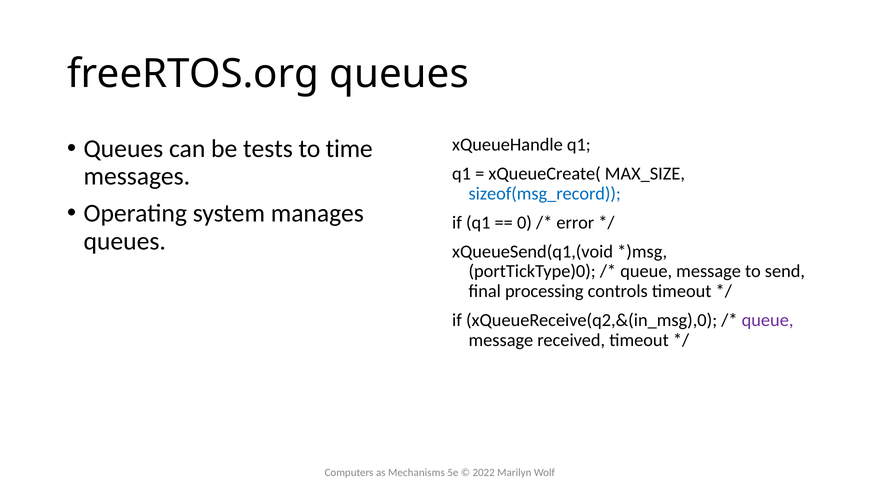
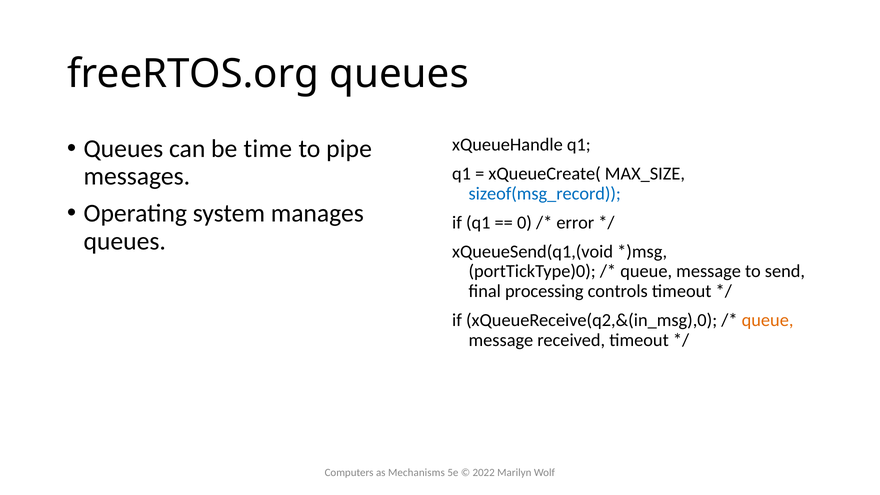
tests: tests -> time
time: time -> pipe
queue at (768, 320) colour: purple -> orange
